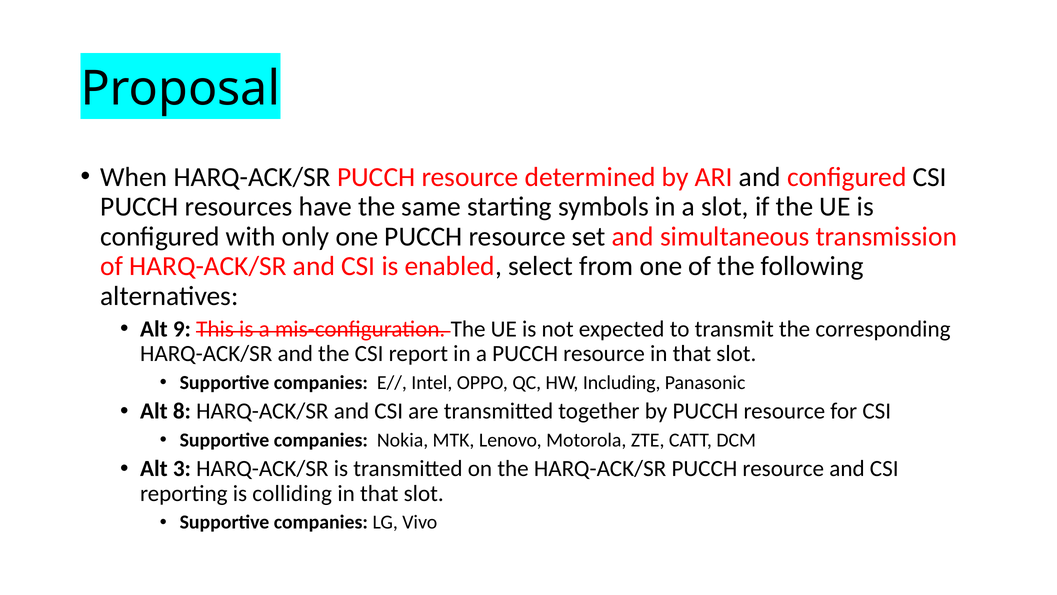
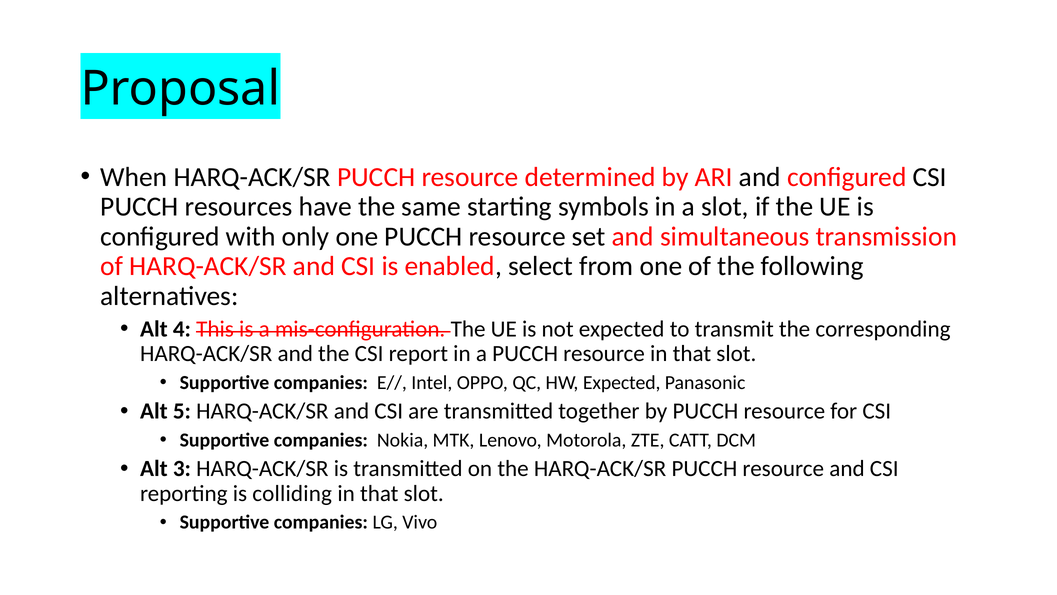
9: 9 -> 4
HW Including: Including -> Expected
8: 8 -> 5
